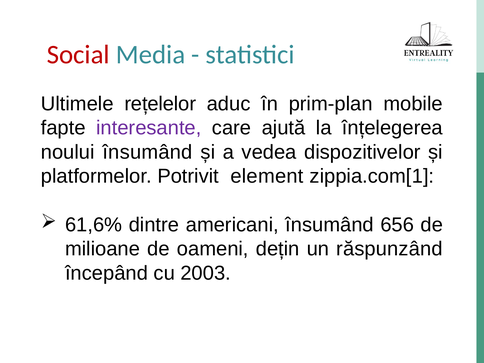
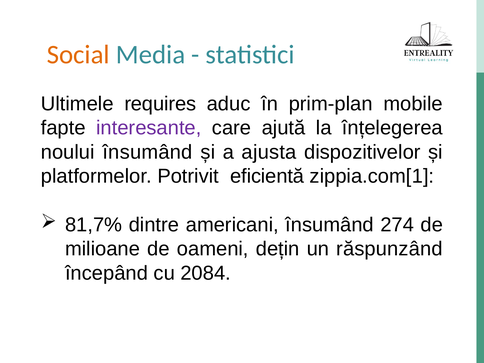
Social colour: red -> orange
rețelelor: rețelelor -> requires
vedea: vedea -> ajusta
element: element -> eficientă
61,6%: 61,6% -> 81,7%
656: 656 -> 274
2003: 2003 -> 2084
